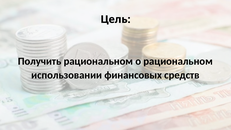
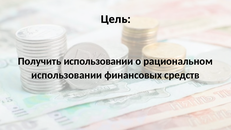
Получить рациональном: рациональном -> использовании
